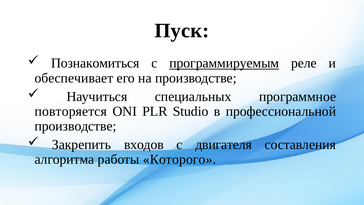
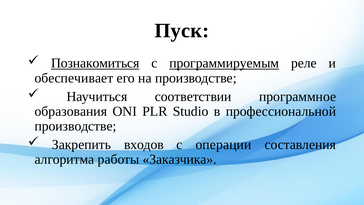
Познакомиться underline: none -> present
специальных: специальных -> соответствии
повторяется: повторяется -> образования
двигателя: двигателя -> операции
Которого: Которого -> Заказчика
